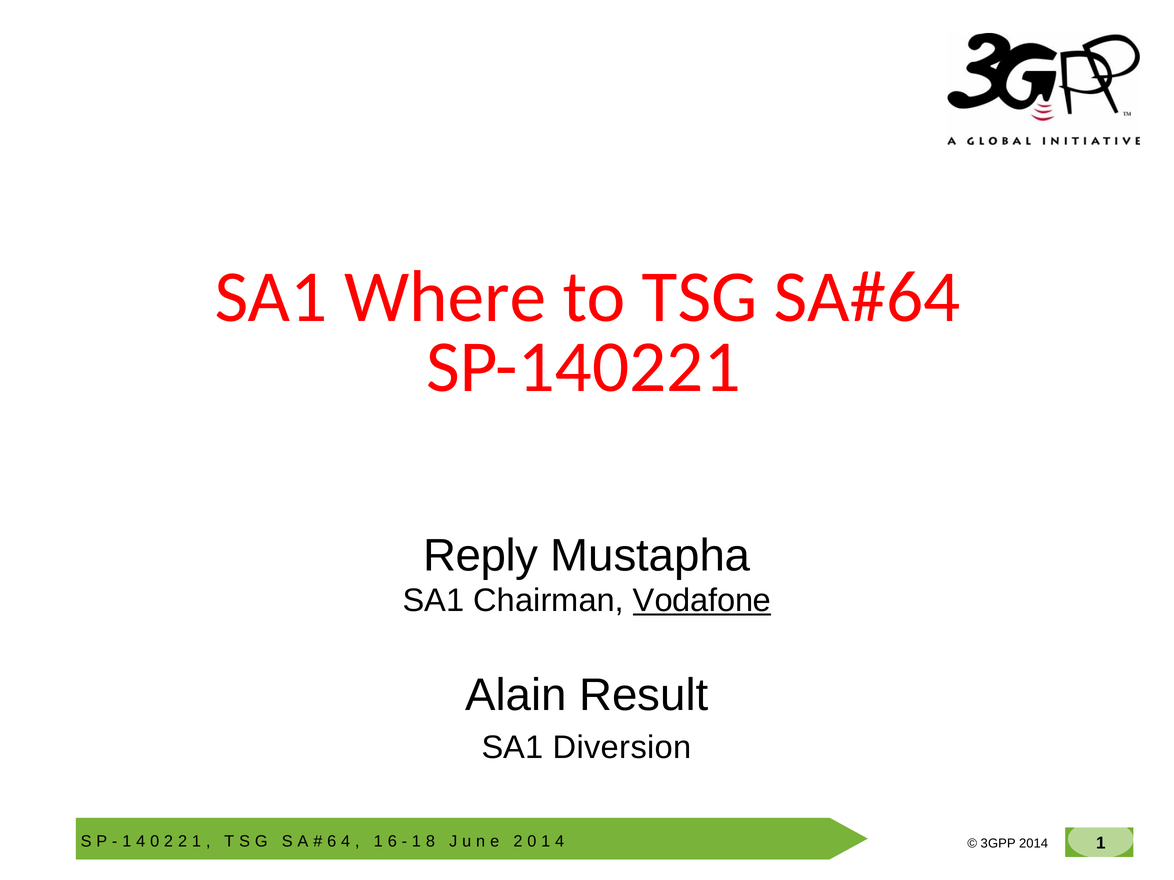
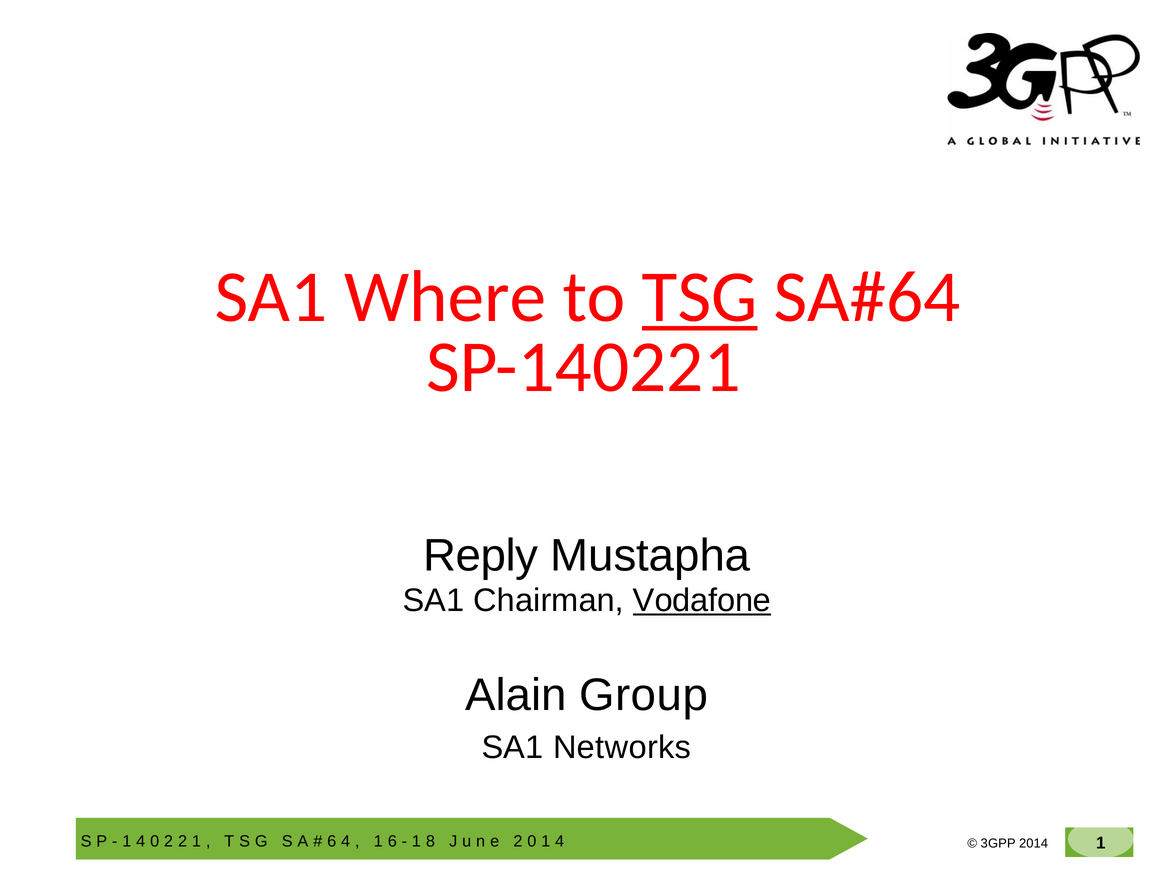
TSG underline: none -> present
Result: Result -> Group
Diversion: Diversion -> Networks
